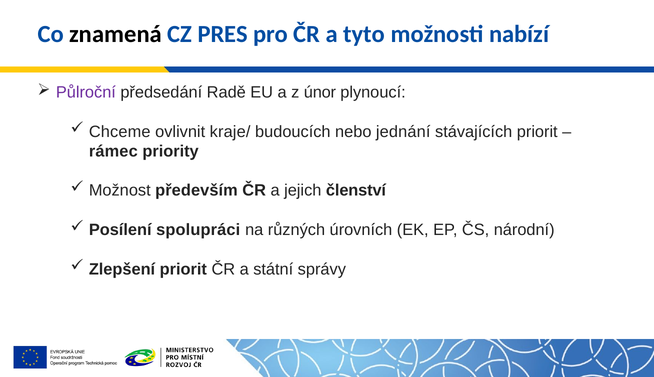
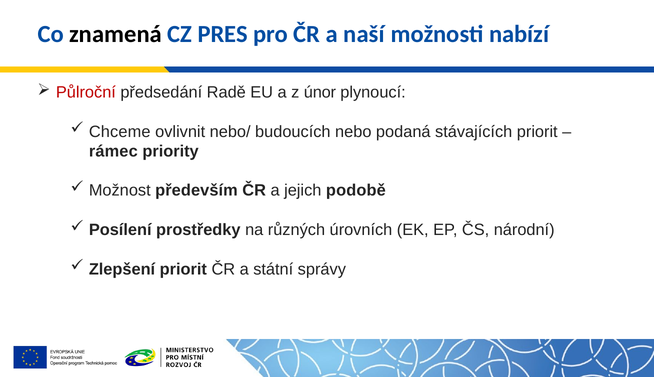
tyto: tyto -> naší
Půlroční colour: purple -> red
kraje/: kraje/ -> nebo/
jednání: jednání -> podaná
členství: členství -> podobě
spolupráci: spolupráci -> prostředky
